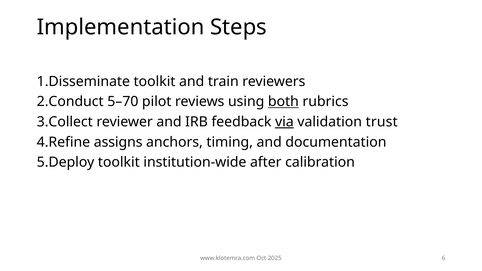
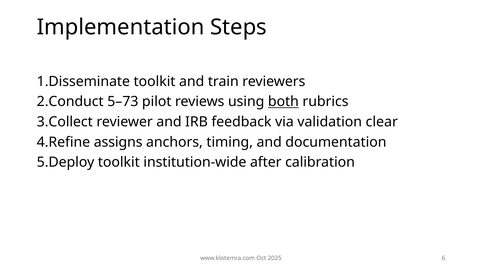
5–70: 5–70 -> 5–73
via underline: present -> none
trust: trust -> clear
